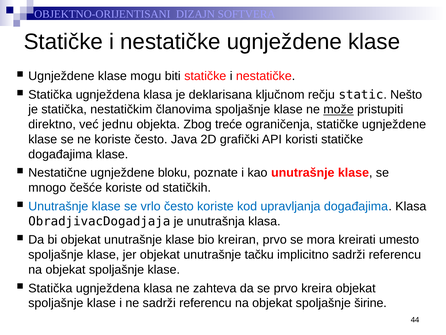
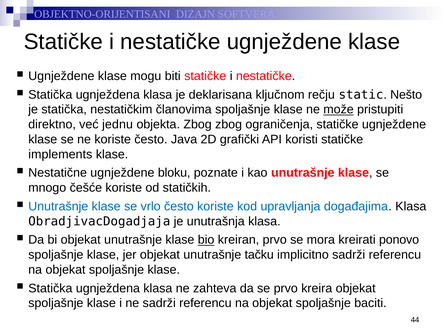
Zbog treće: treće -> zbog
događajima at (60, 154): događajima -> implements
bio underline: none -> present
umesto: umesto -> ponovo
širine: širine -> baciti
